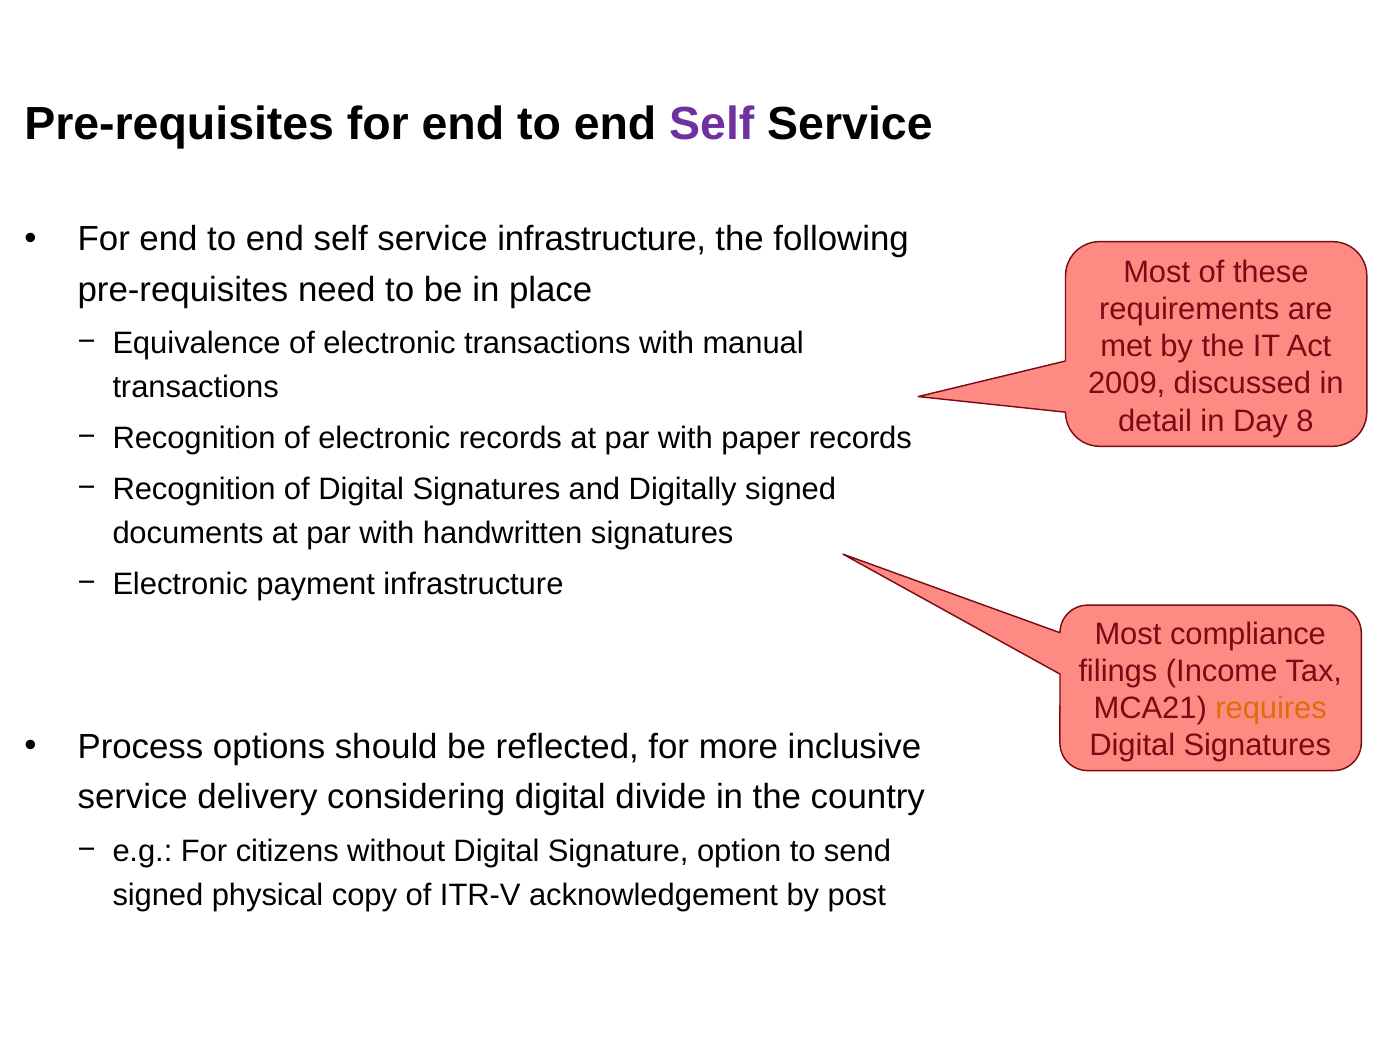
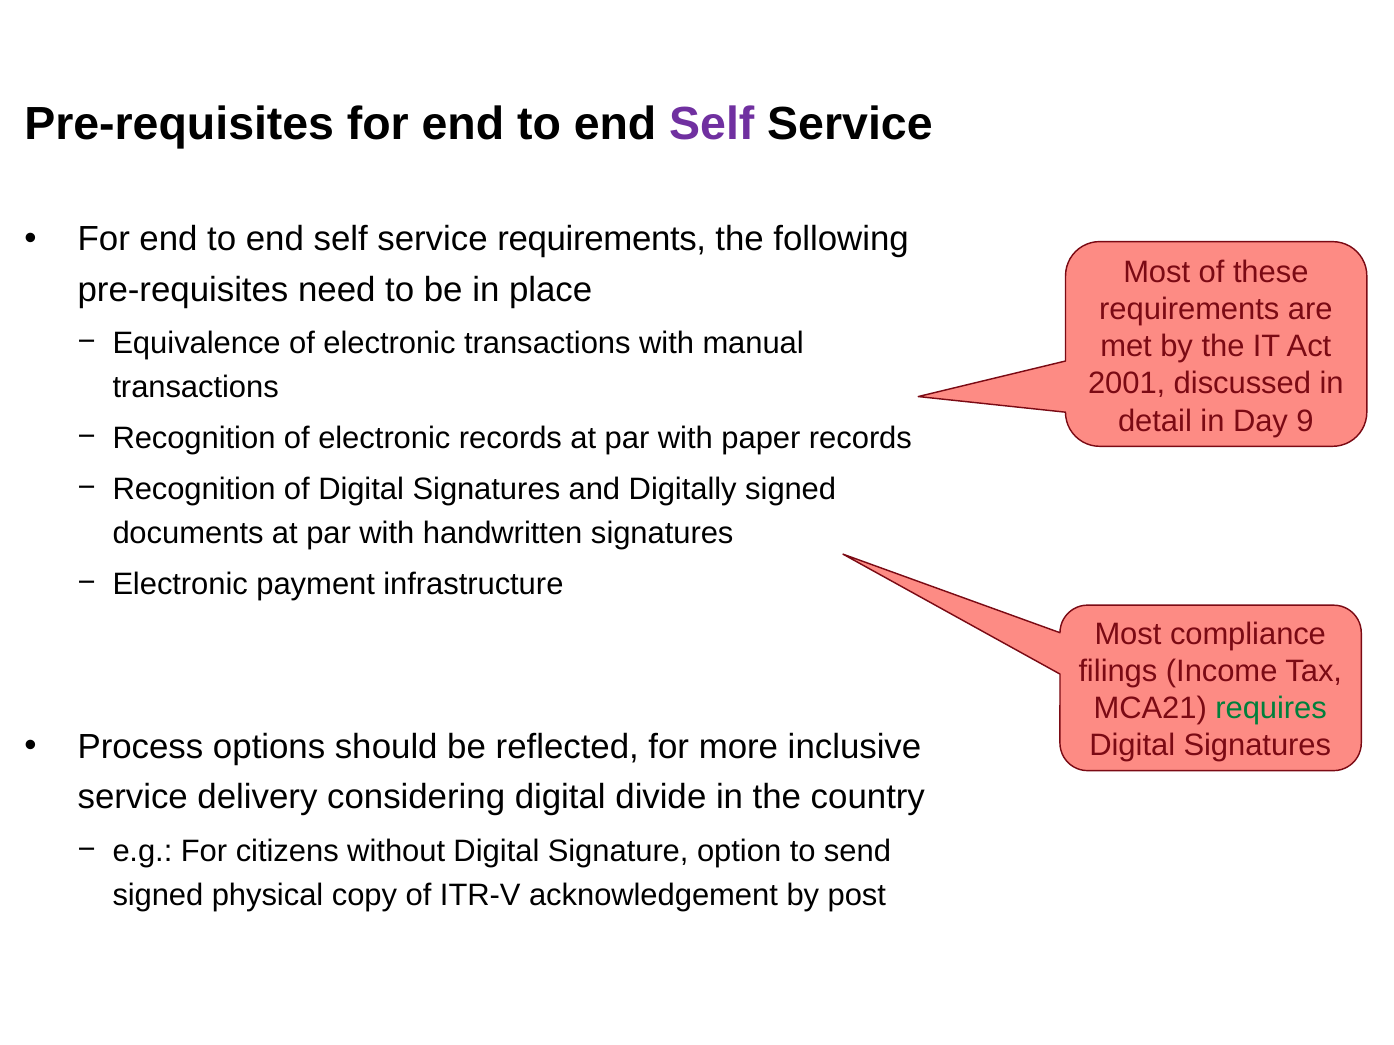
service infrastructure: infrastructure -> requirements
2009: 2009 -> 2001
8: 8 -> 9
requires colour: orange -> green
